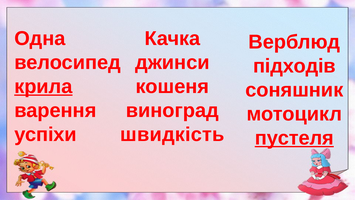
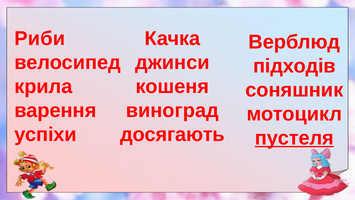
Одна: Одна -> Риби
крила underline: present -> none
швидкість: швидкість -> досягають
